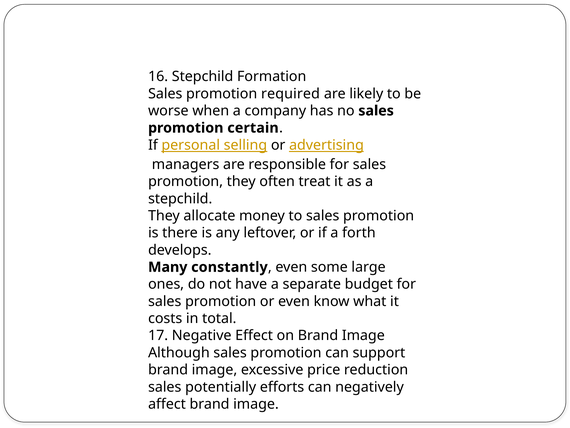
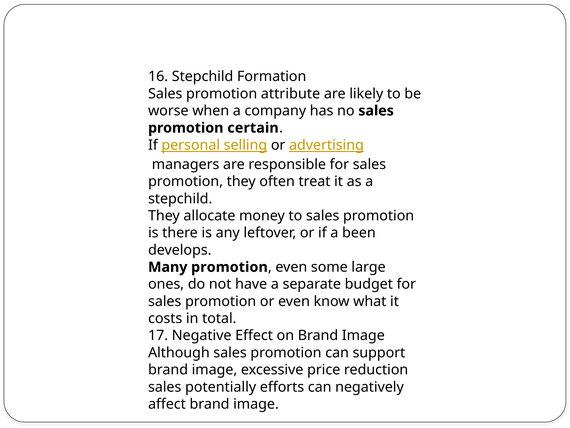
required: required -> attribute
forth: forth -> been
Many constantly: constantly -> promotion
